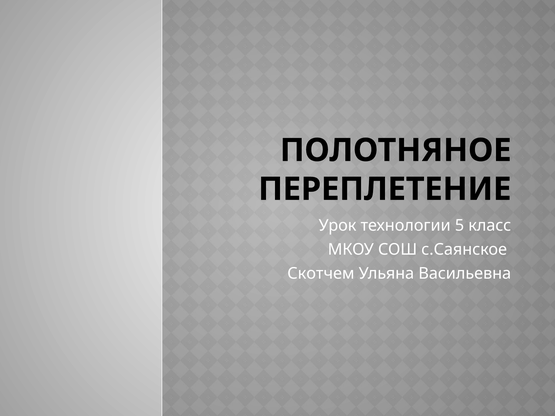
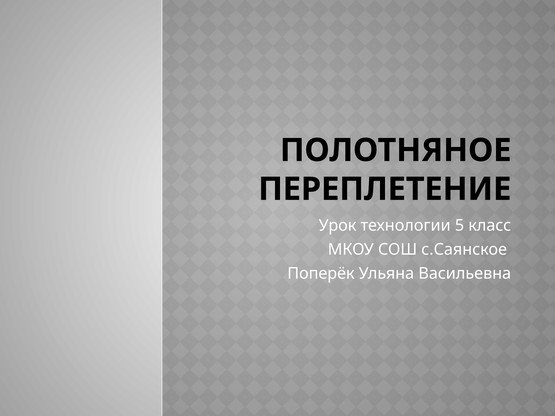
Скотчем: Скотчем -> Поперёк
